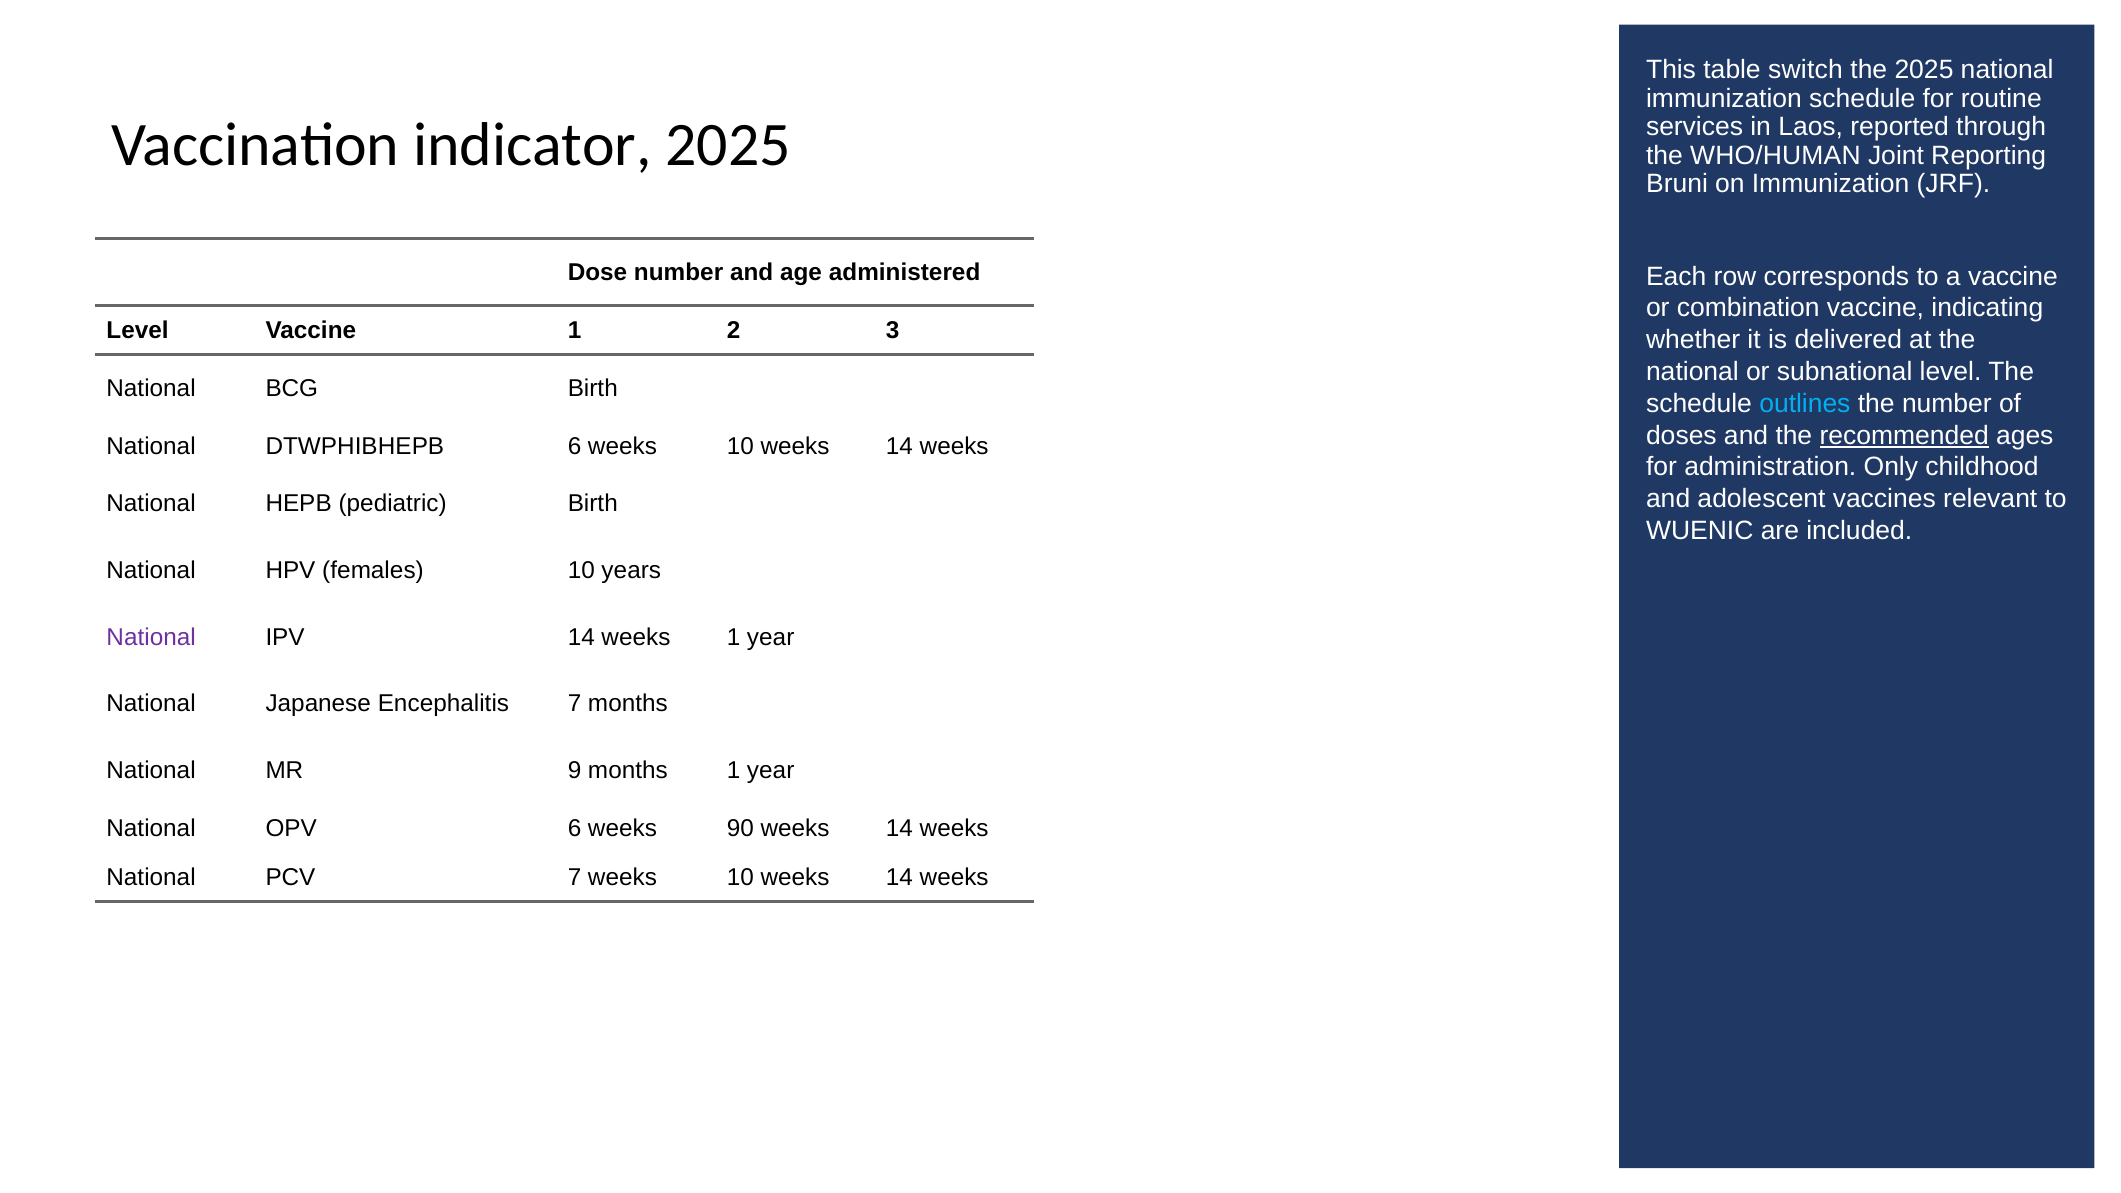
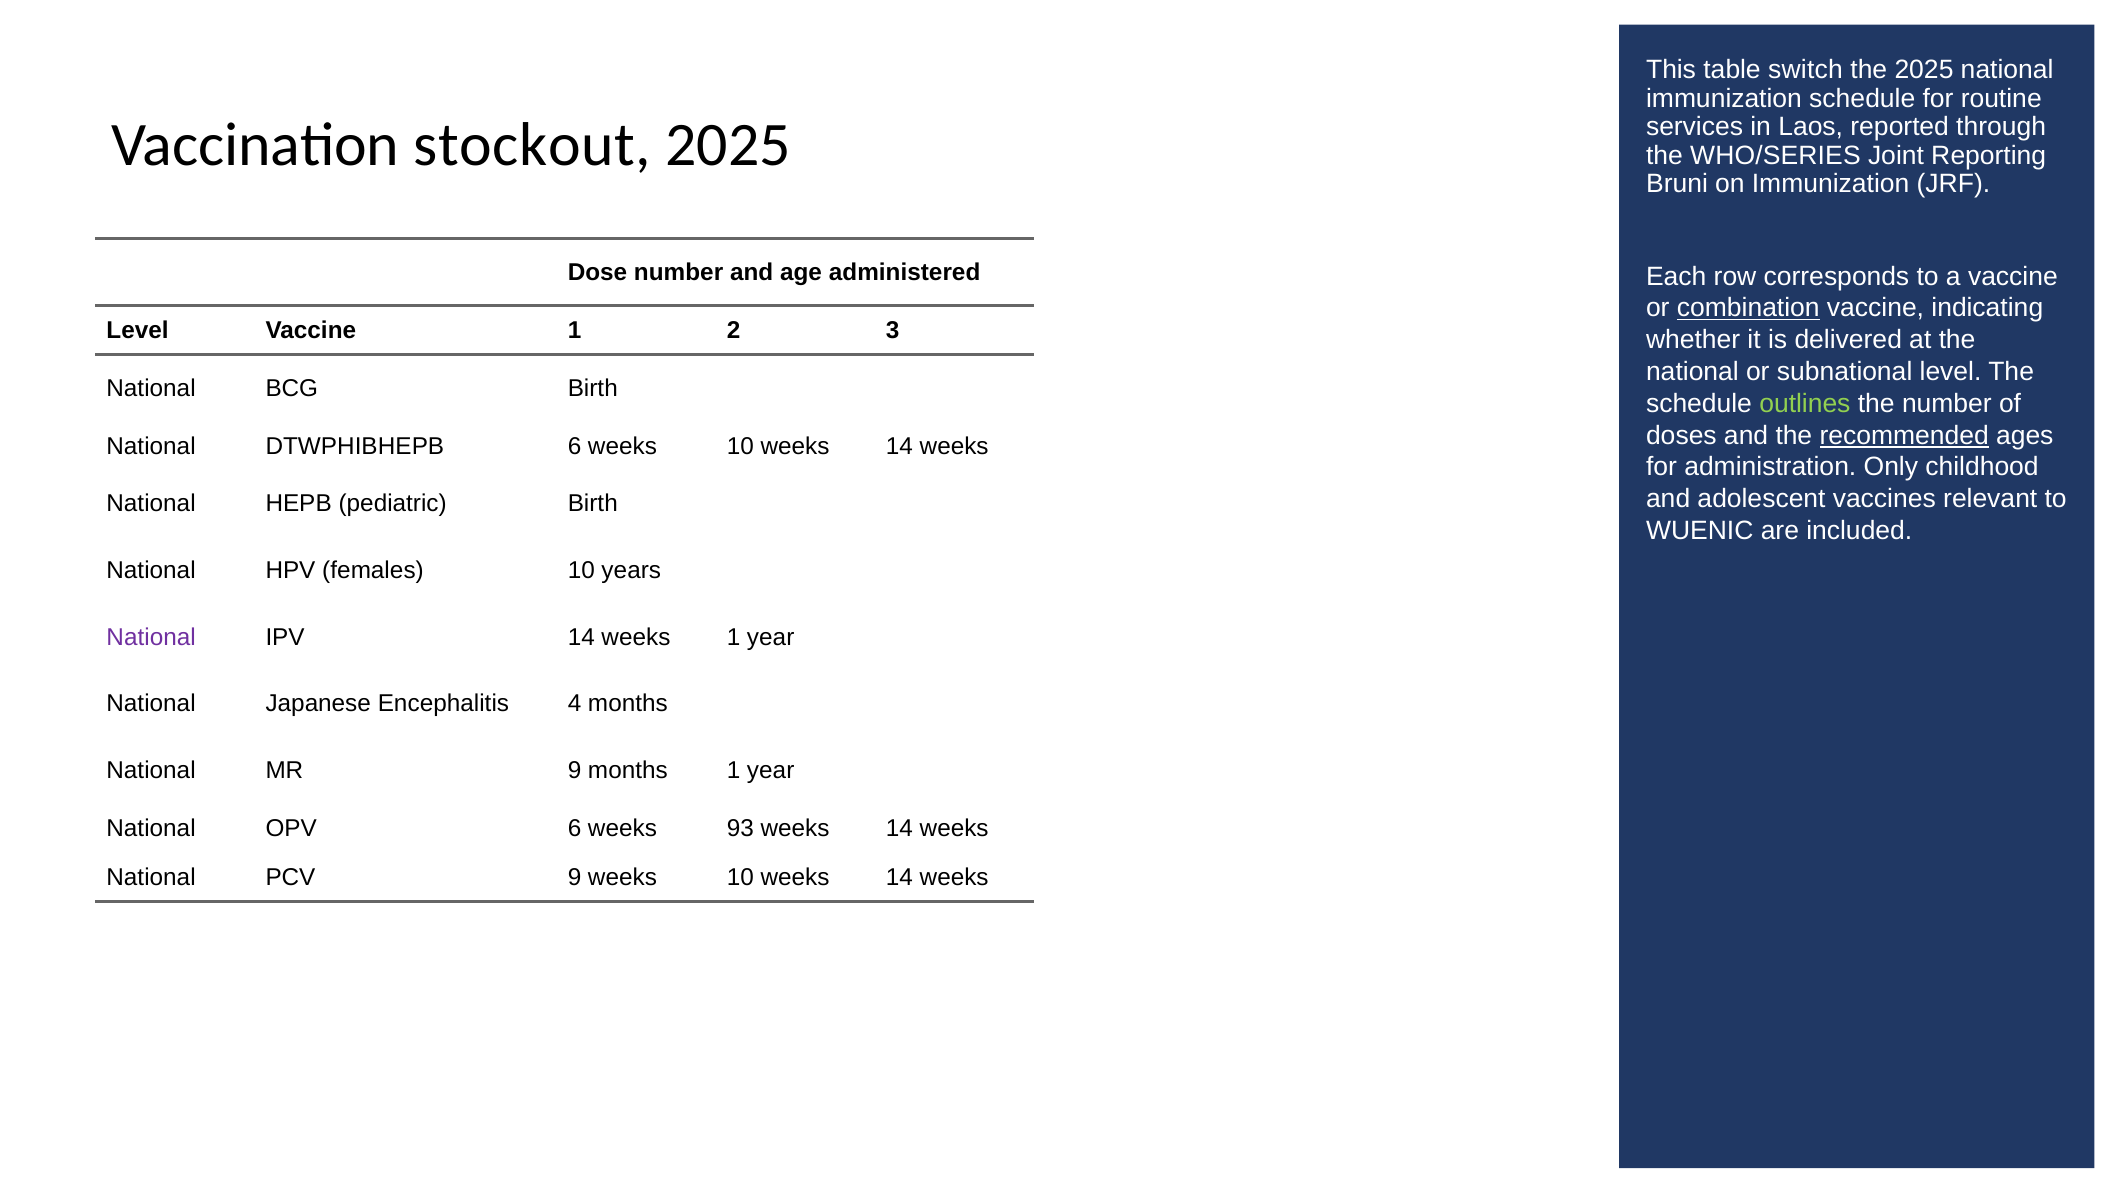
indicator: indicator -> stockout
WHO/HUMAN: WHO/HUMAN -> WHO/SERIES
combination underline: none -> present
outlines colour: light blue -> light green
Encephalitis 7: 7 -> 4
90: 90 -> 93
PCV 7: 7 -> 9
